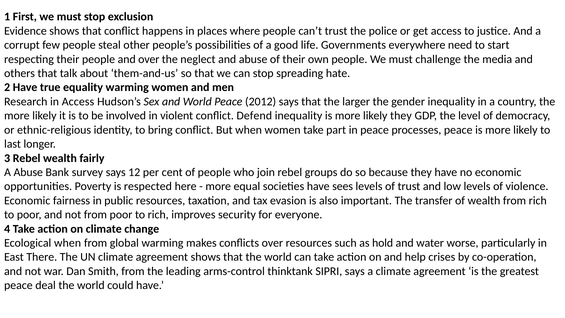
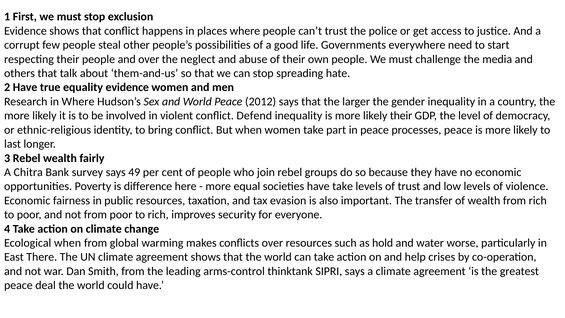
equality warming: warming -> evidence
in Access: Access -> Where
likely they: they -> their
A Abuse: Abuse -> Chitra
12: 12 -> 49
respected: respected -> difference
have sees: sees -> take
